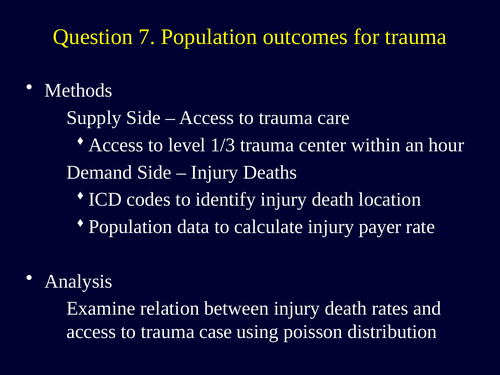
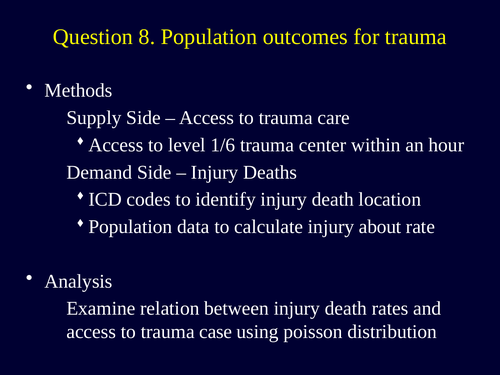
7: 7 -> 8
1/3: 1/3 -> 1/6
payer: payer -> about
